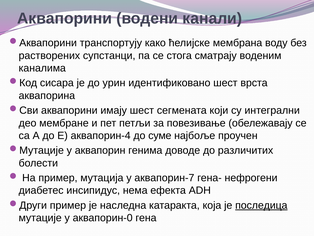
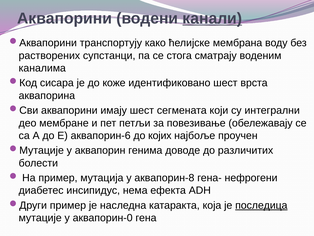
канали underline: none -> present
урин: урин -> коже
аквапорин-4: аквапорин-4 -> аквапорин-6
суме: суме -> којих
аквапорин-7: аквапорин-7 -> аквапорин-8
